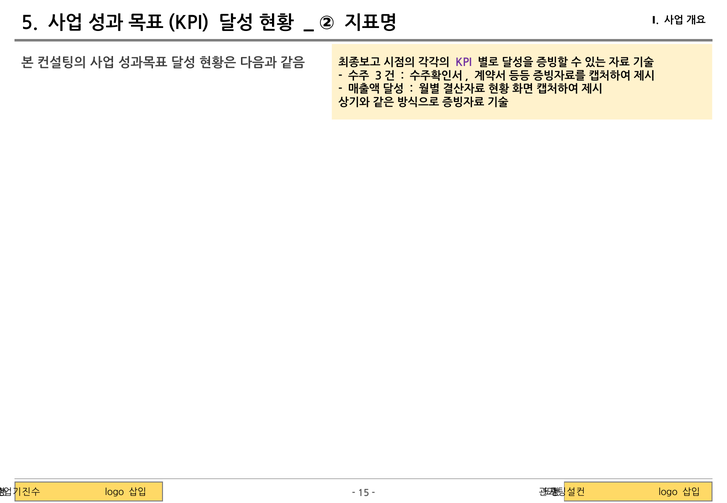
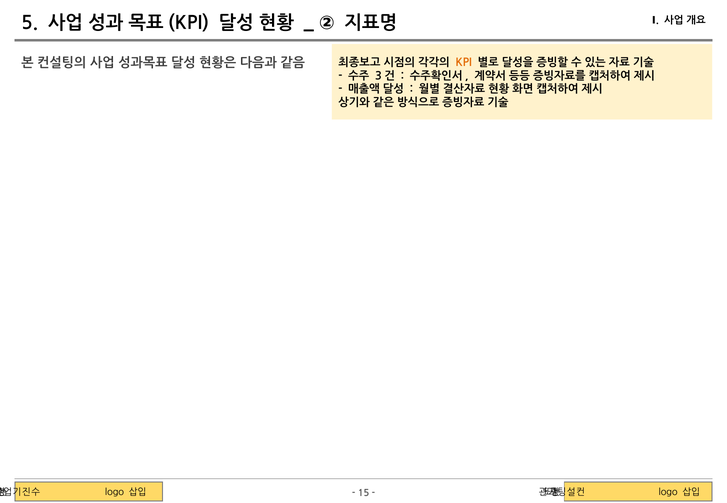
KPI colour: purple -> orange
